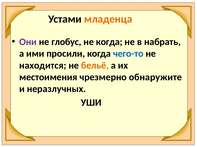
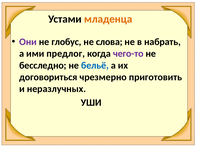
не когда: когда -> слова
просили: просили -> предлог
чего-то colour: blue -> purple
находится: находится -> бесследно
бельё colour: orange -> blue
местоимения: местоимения -> договориться
обнаружите: обнаружите -> приготовить
